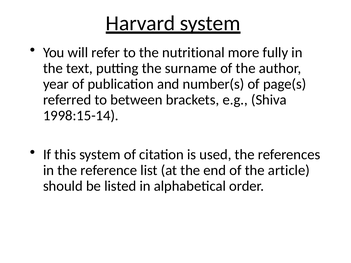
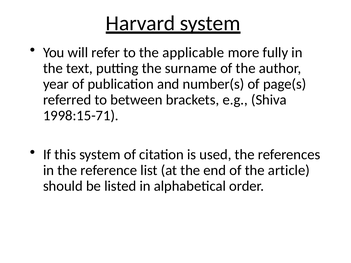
nutritional: nutritional -> applicable
1998:15-14: 1998:15-14 -> 1998:15-71
